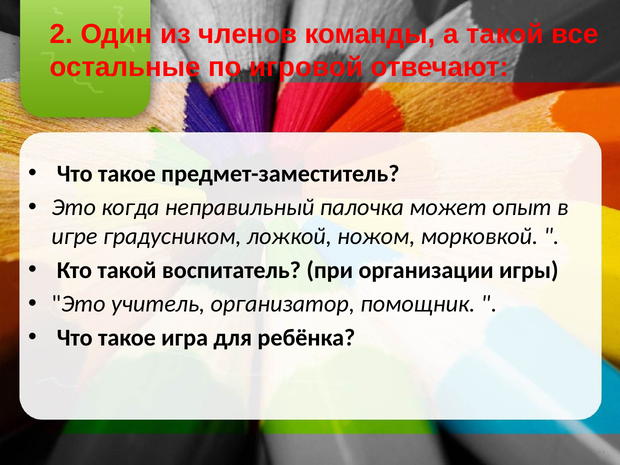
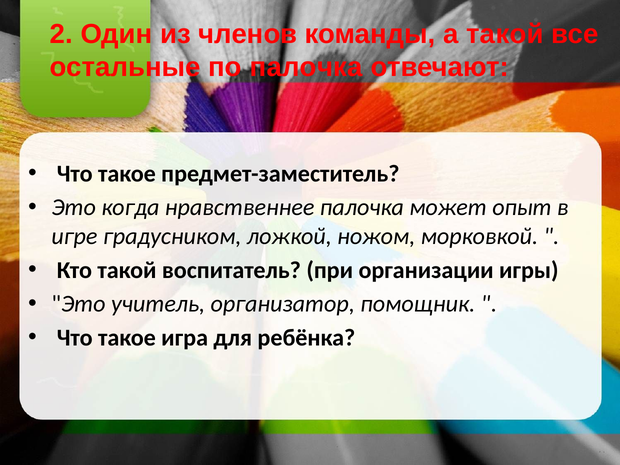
по игровой: игровой -> палочка
неправильный: неправильный -> нравственнее
